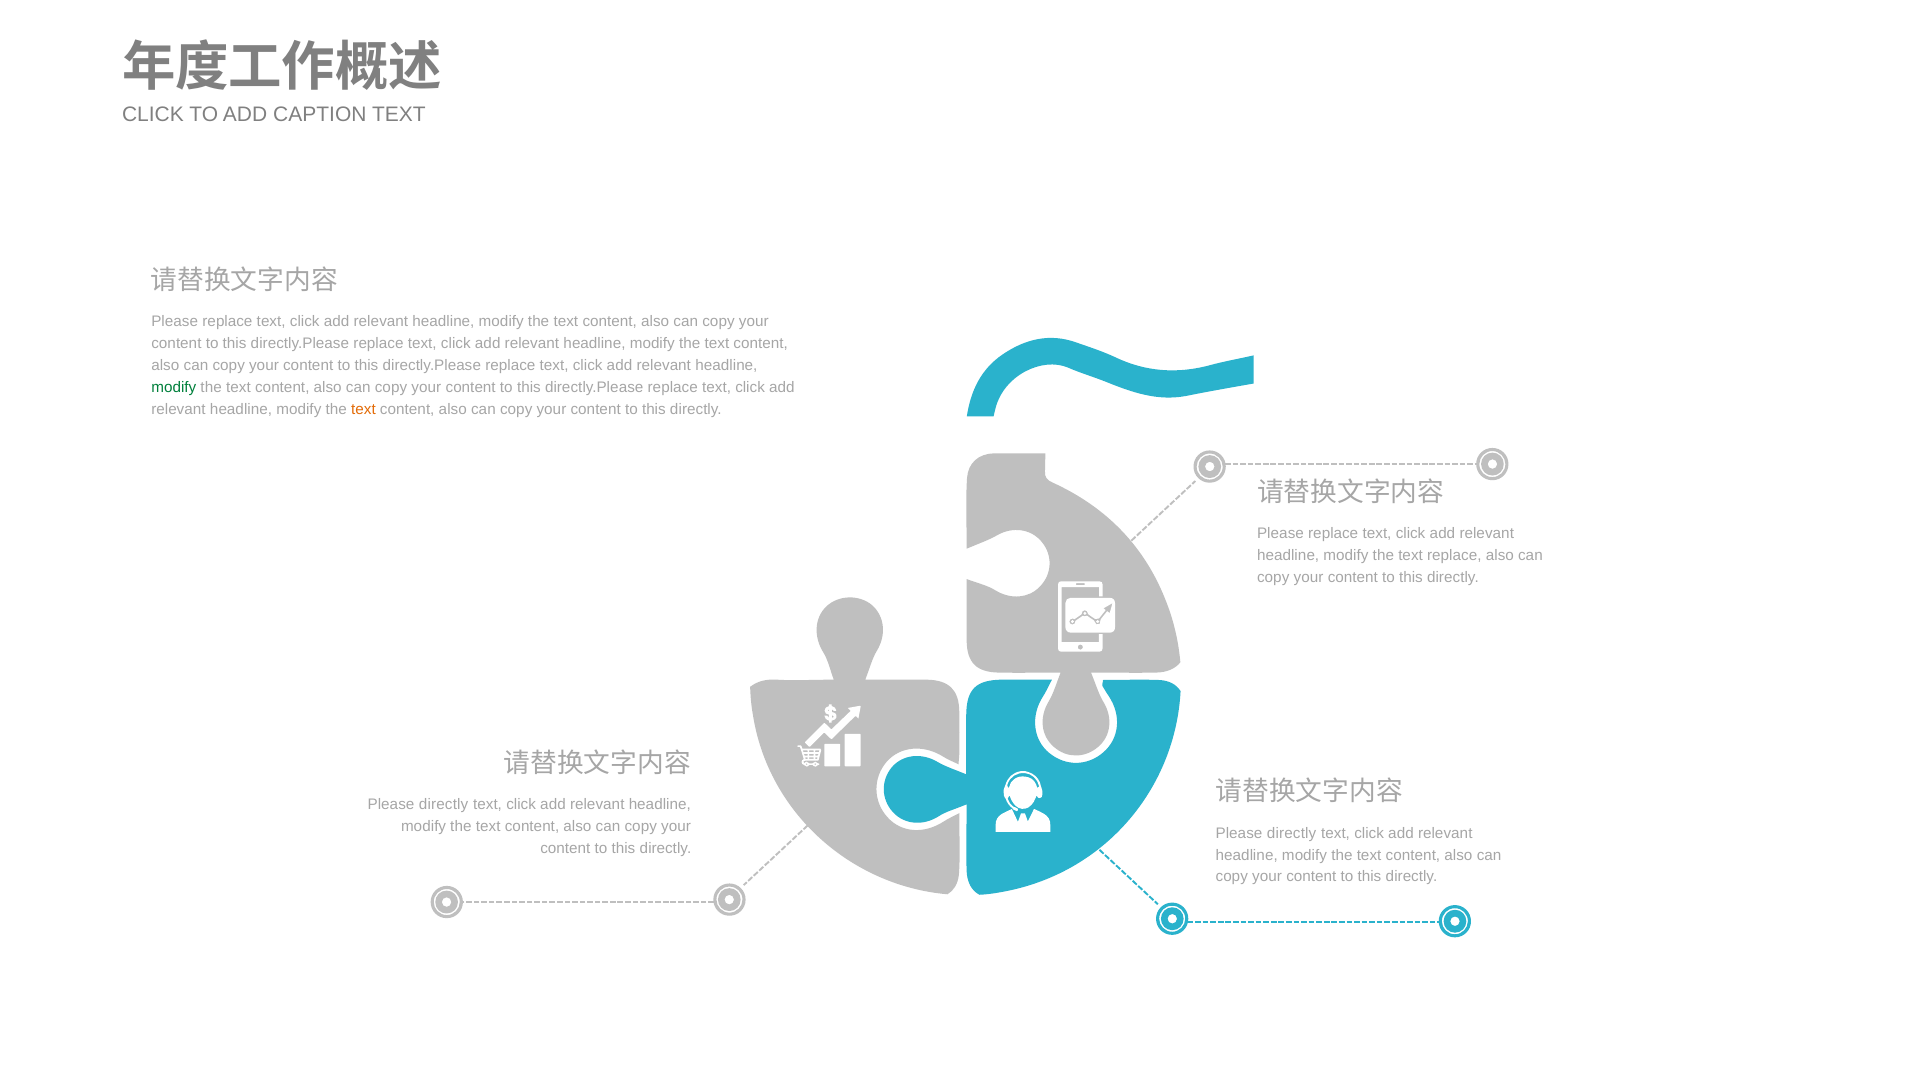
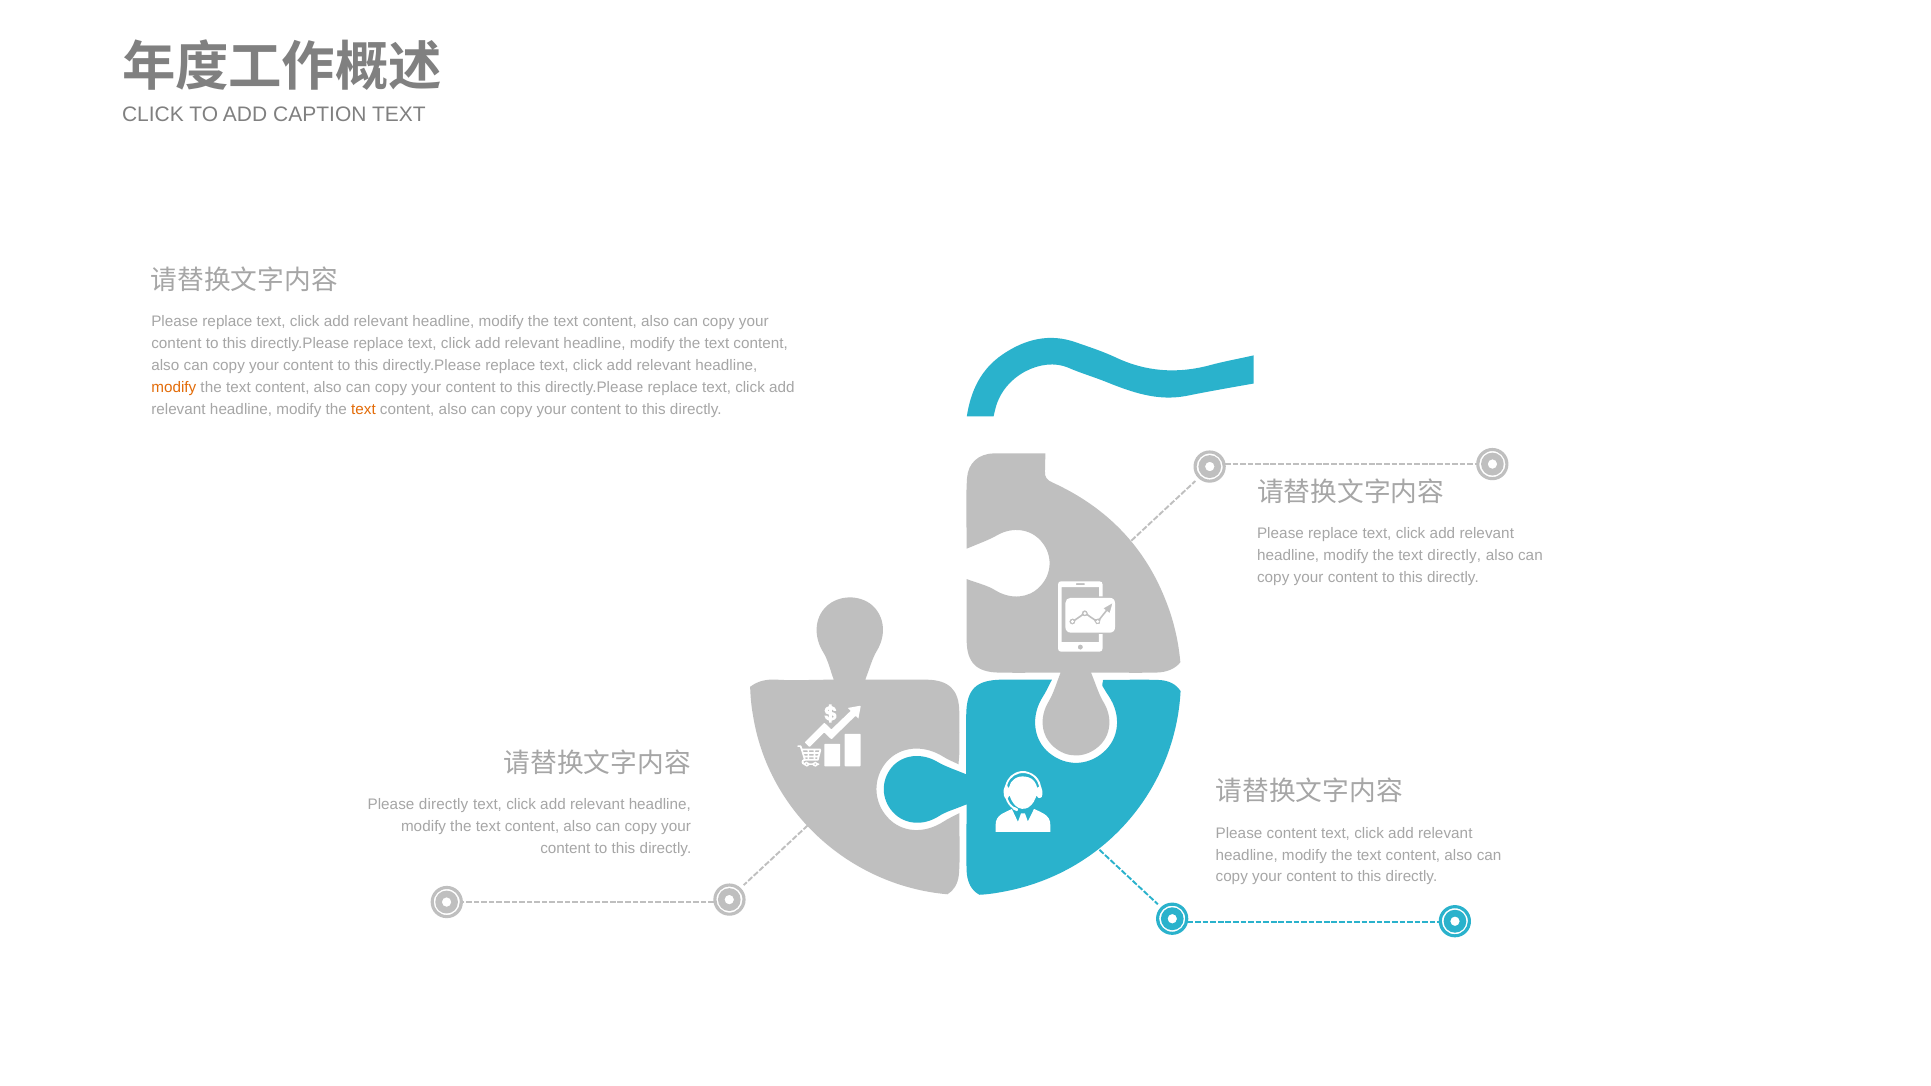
modify at (174, 387) colour: green -> orange
text replace: replace -> directly
directly at (1292, 833): directly -> content
